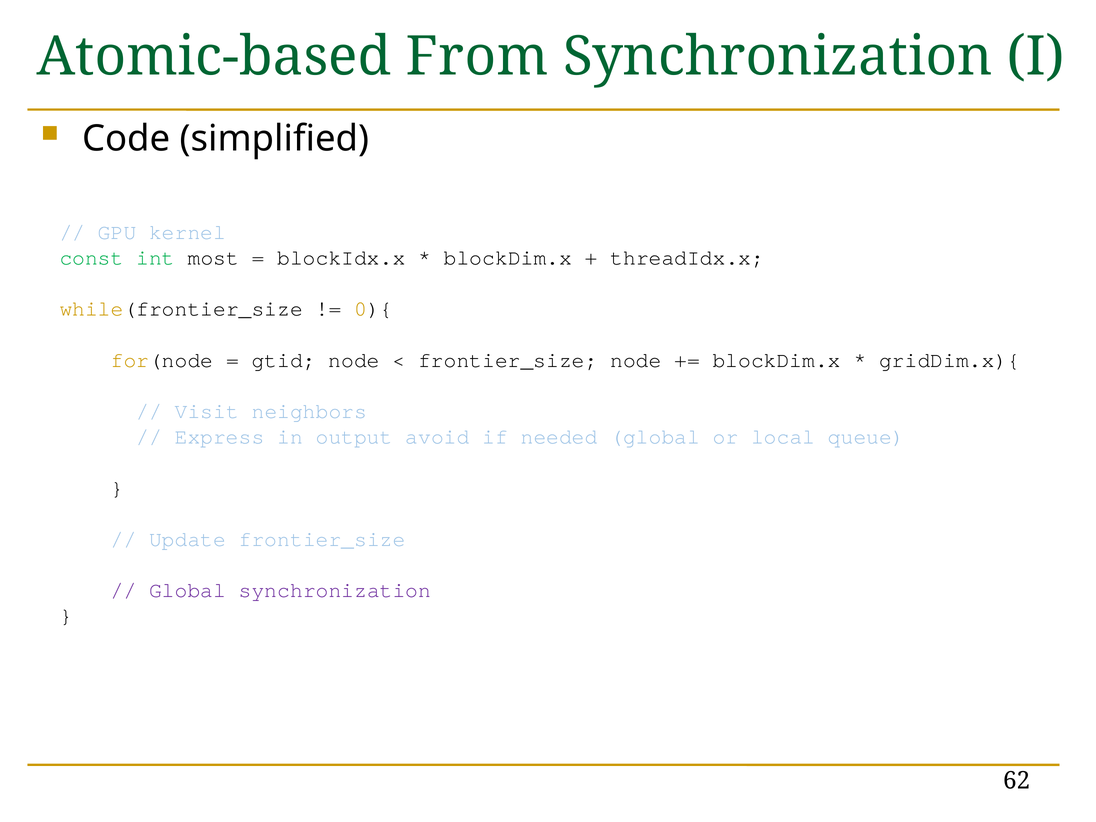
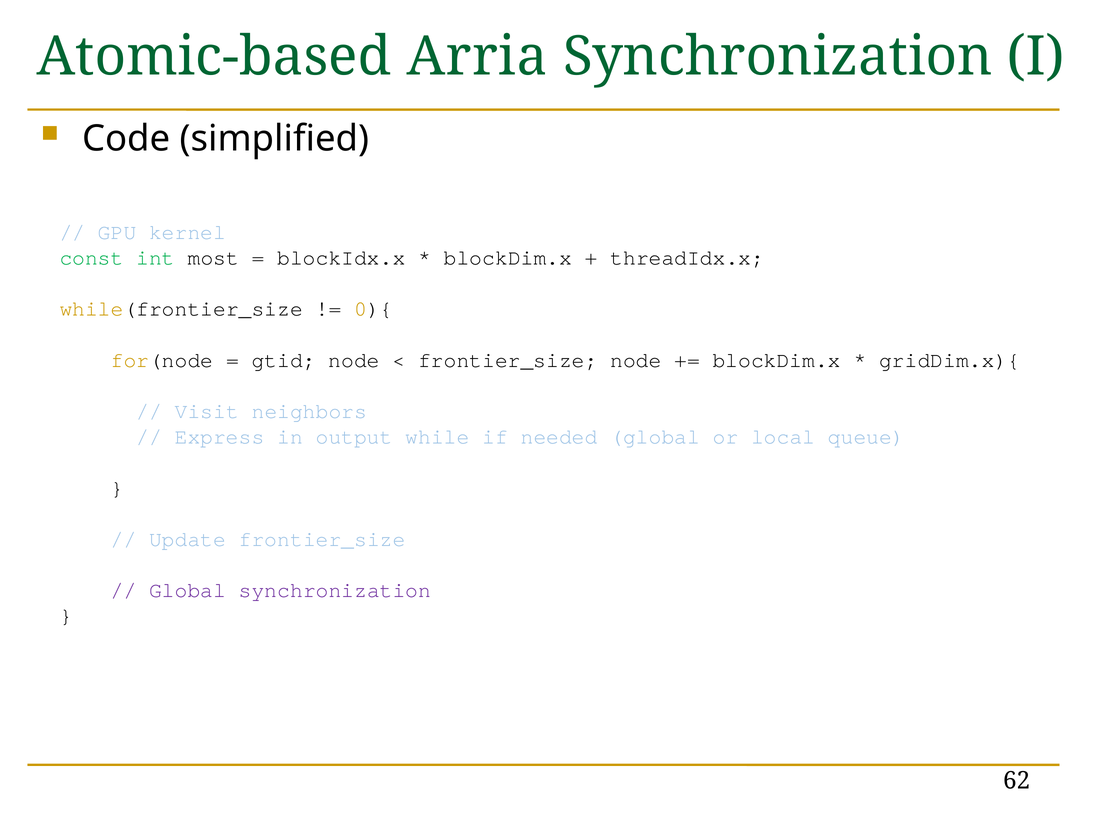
From: From -> Arria
avoid: avoid -> while
